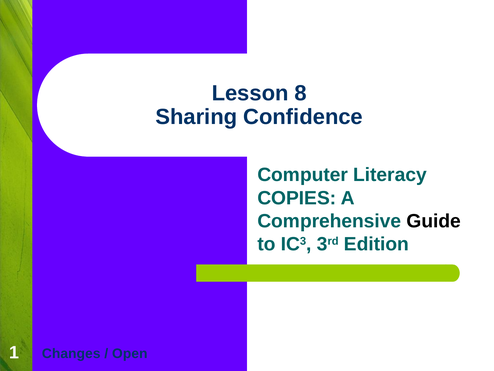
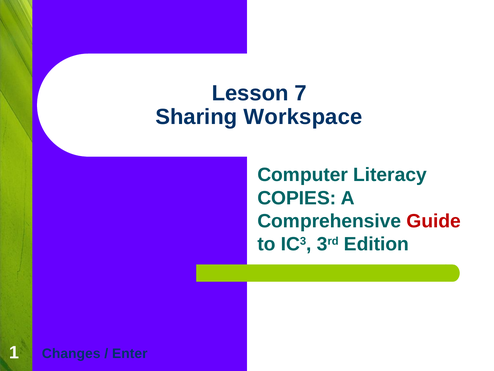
8: 8 -> 7
Confidence: Confidence -> Workspace
Guide colour: black -> red
Open: Open -> Enter
